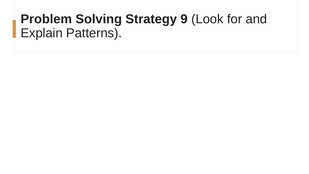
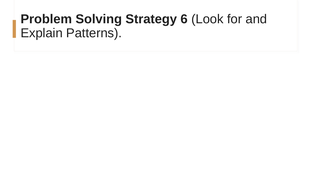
9: 9 -> 6
